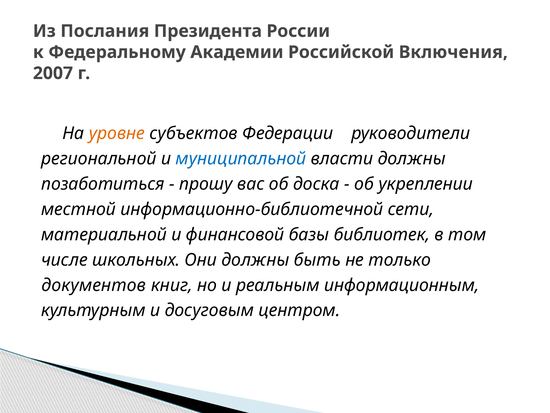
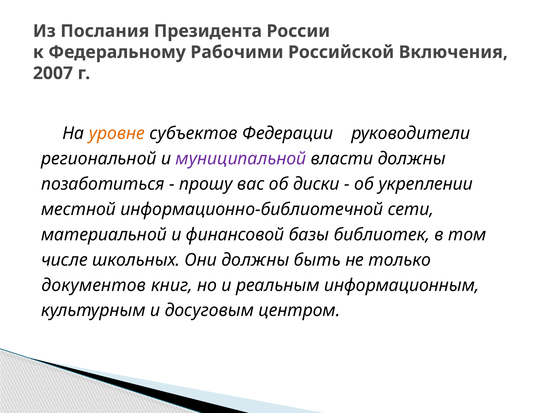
Академии: Академии -> Рабочими
муниципальной colour: blue -> purple
доска: доска -> диски
